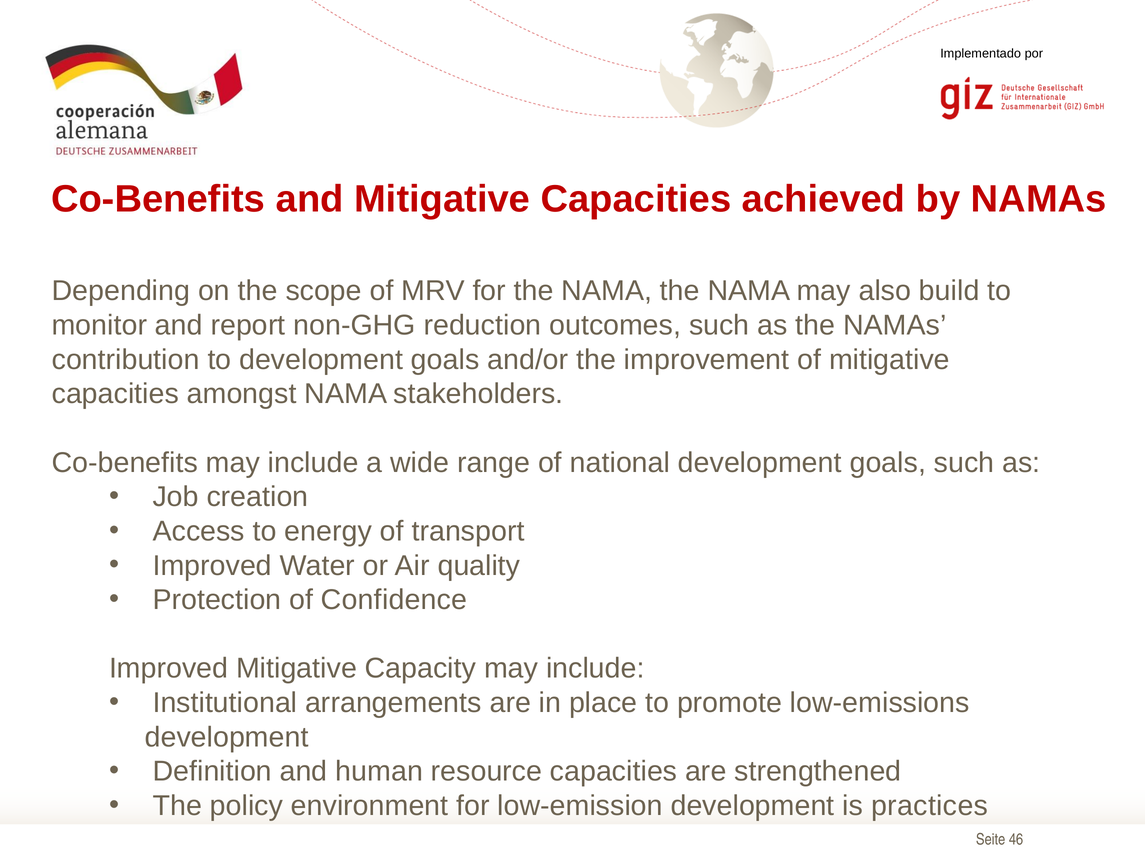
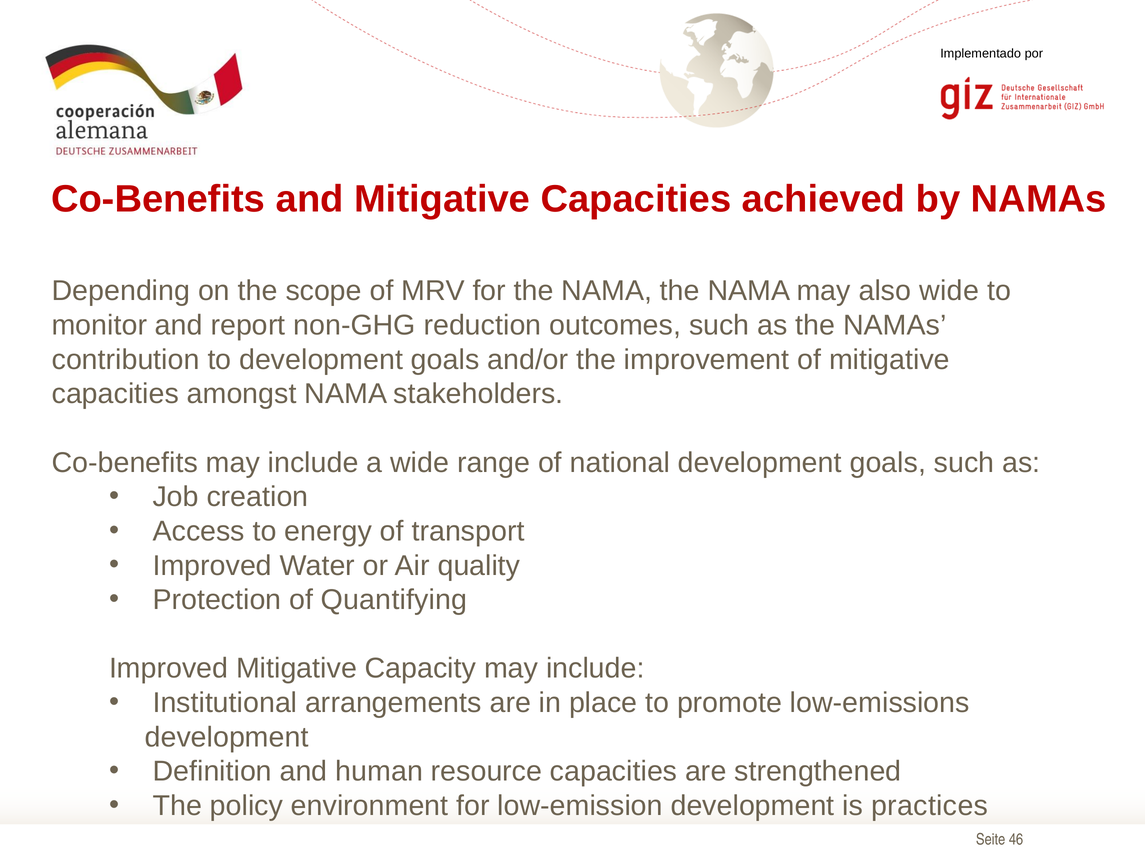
also build: build -> wide
Confidence: Confidence -> Quantifying
